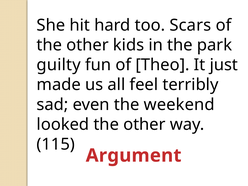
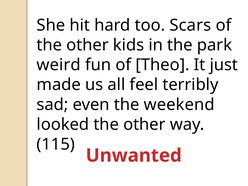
guilty: guilty -> weird
Argument: Argument -> Unwanted
